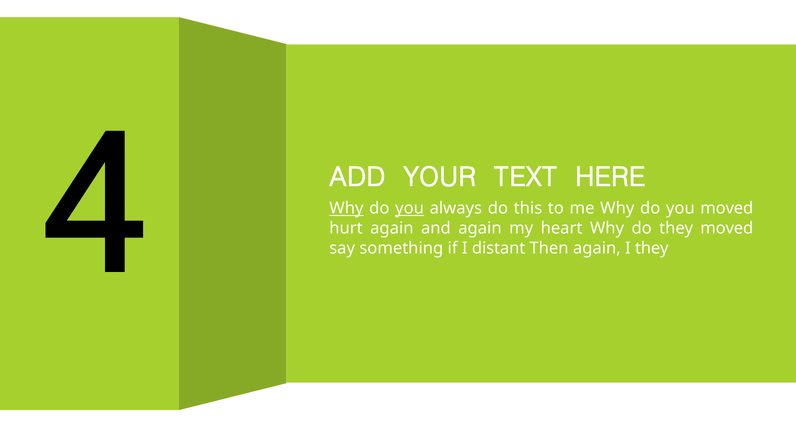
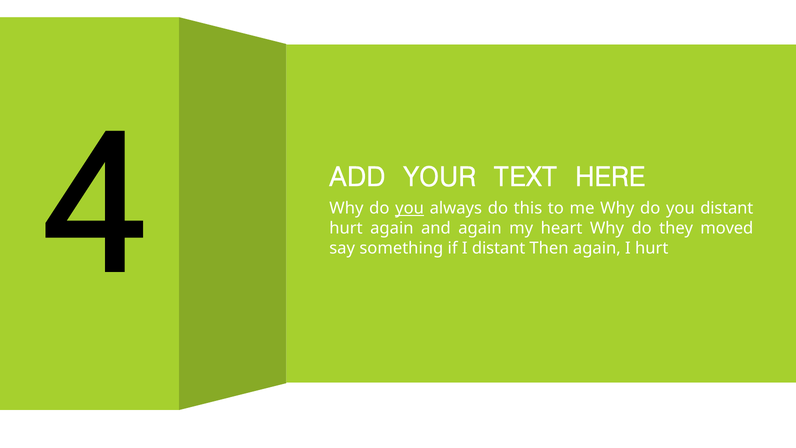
Why at (346, 208) underline: present -> none
you moved: moved -> distant
I they: they -> hurt
